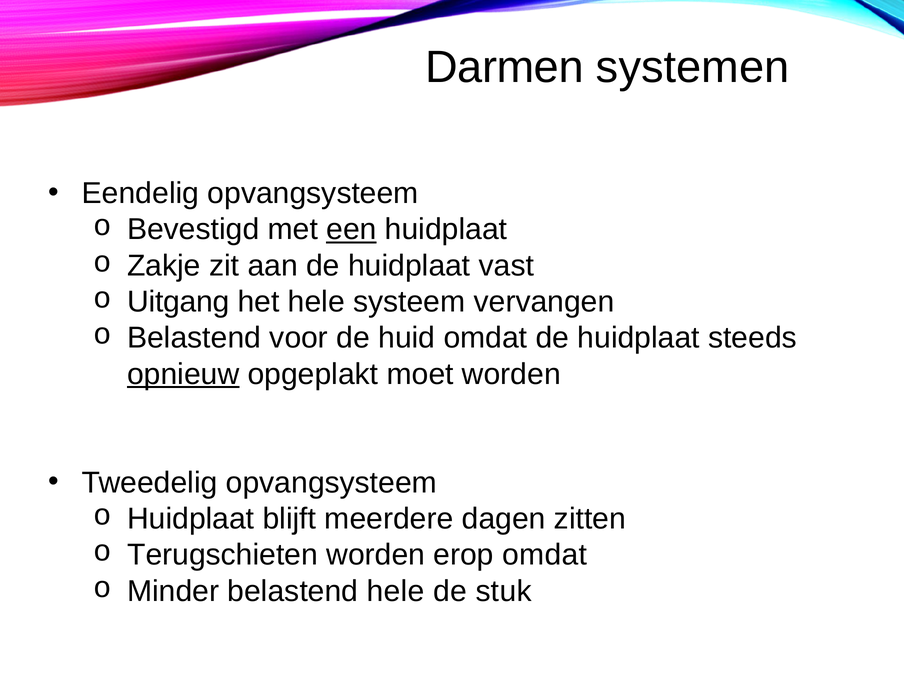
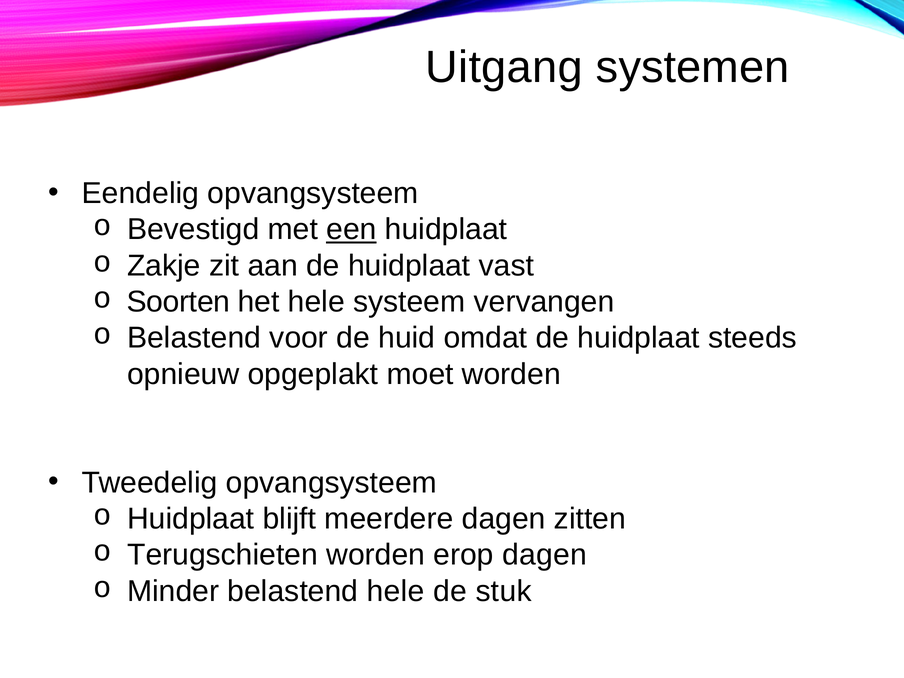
Darmen: Darmen -> Uitgang
Uitgang: Uitgang -> Soorten
opnieuw underline: present -> none
erop omdat: omdat -> dagen
